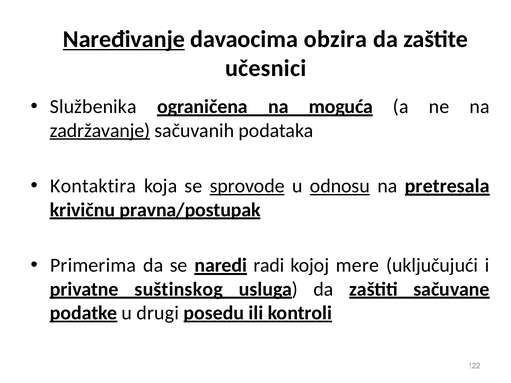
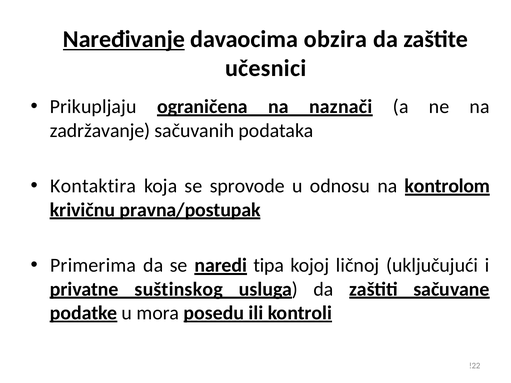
Službenika: Službenika -> Prikupljaju
moguća: moguća -> naznači
zadržavanje underline: present -> none
sprovode underline: present -> none
odnosu underline: present -> none
pretresala: pretresala -> kontrolom
radi: radi -> tipa
mere: mere -> ličnoj
drugi: drugi -> mora
